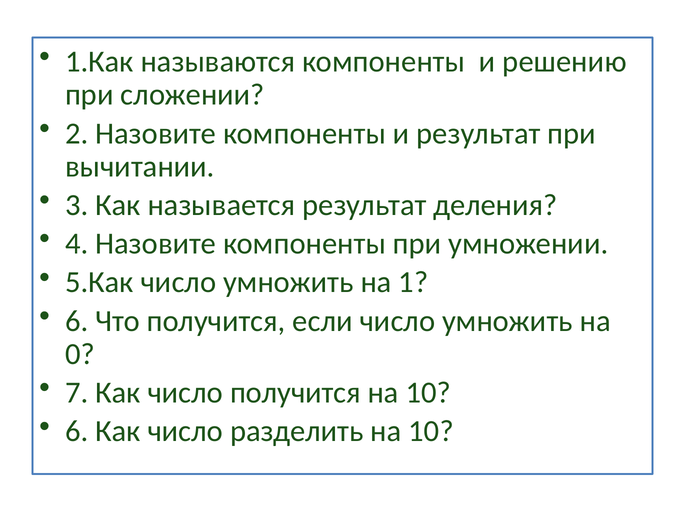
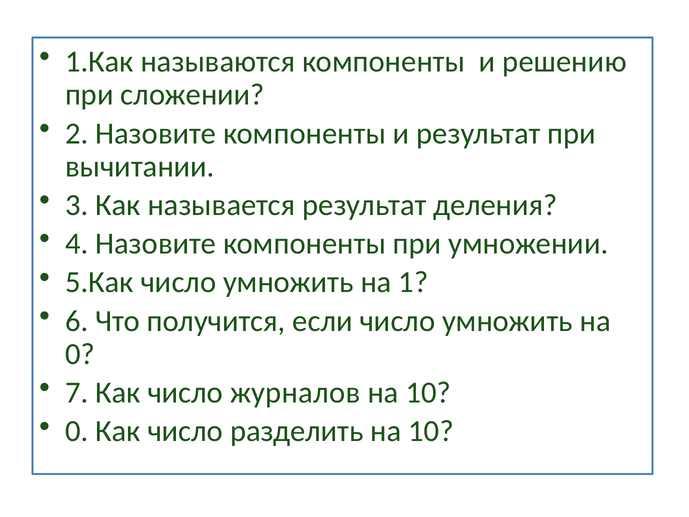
число получится: получится -> журналов
6 at (77, 431): 6 -> 0
